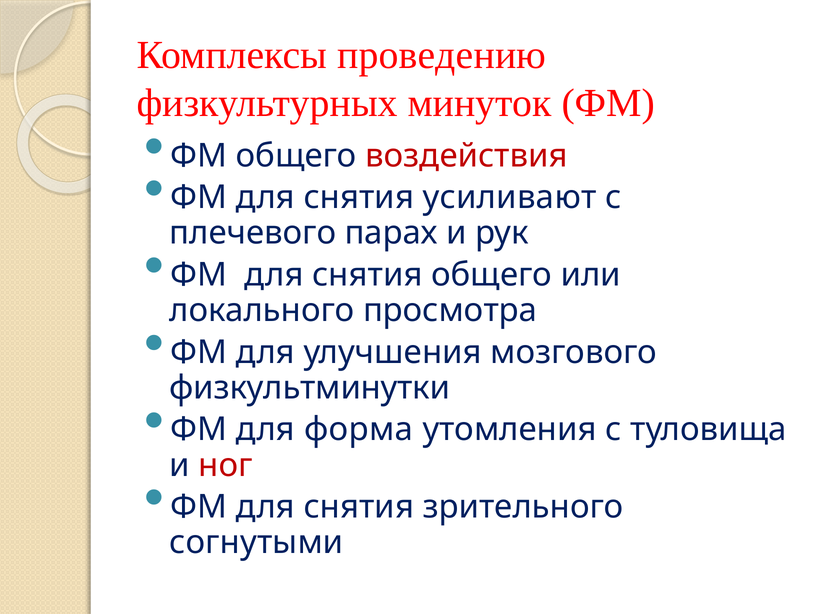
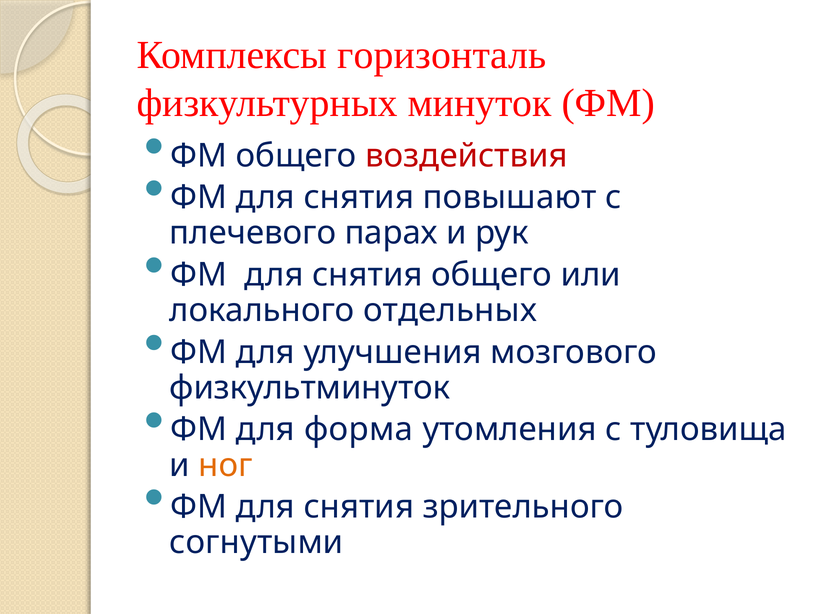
проведению: проведению -> горизонталь
усиливают: усиливают -> повышают
просмотра: просмотра -> отдельных
физкультминутки: физкультминутки -> физкультминуток
ног colour: red -> orange
